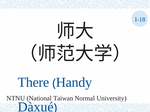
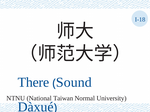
Handy: Handy -> Sound
